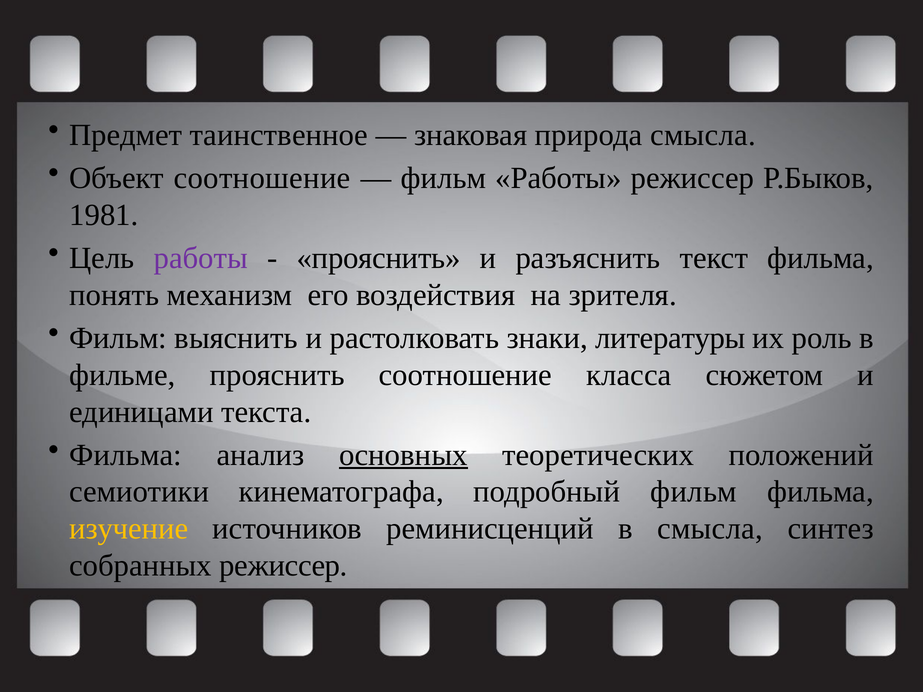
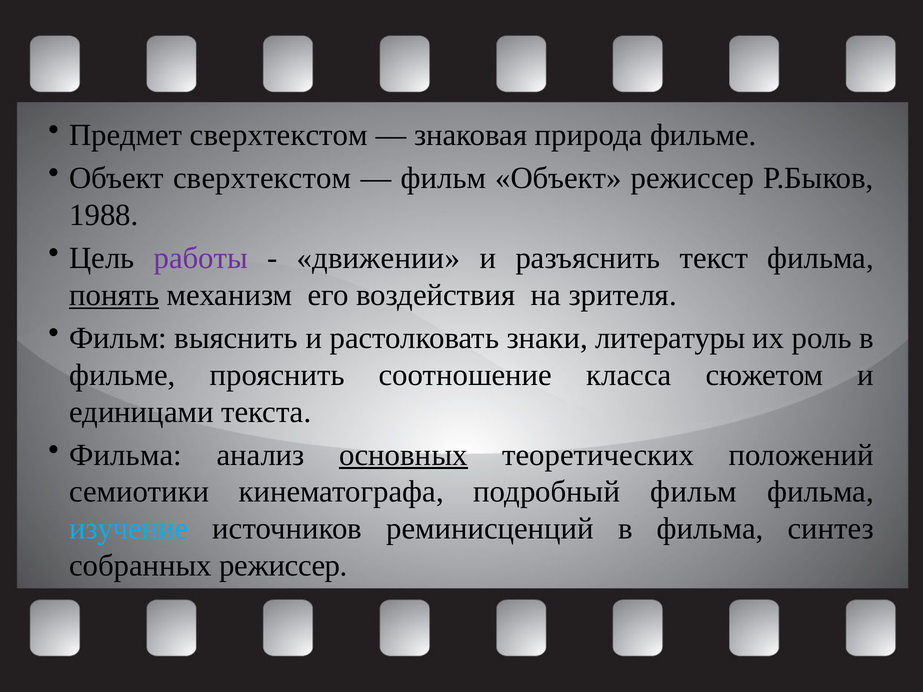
Предмет таинственное: таинственное -> сверхтекстом
природа смысла: смысла -> фильме
Объект соотношение: соотношение -> сверхтекстом
фильм Работы: Работы -> Объект
1981: 1981 -> 1988
прояснить at (379, 258): прояснить -> движении
понять underline: none -> present
изучение colour: yellow -> light blue
в смысла: смысла -> фильма
